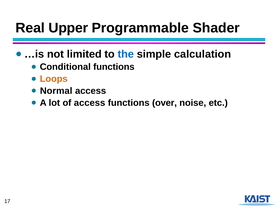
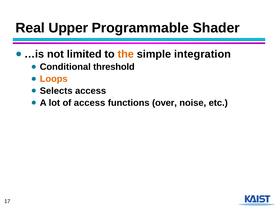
the colour: blue -> orange
calculation: calculation -> integration
Conditional functions: functions -> threshold
Normal: Normal -> Selects
